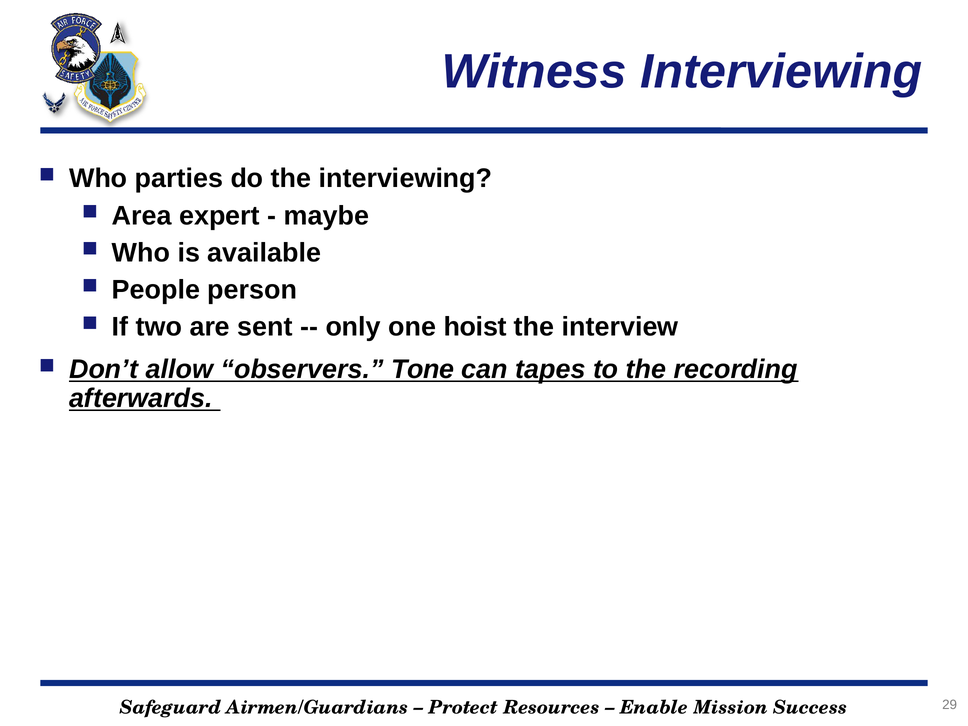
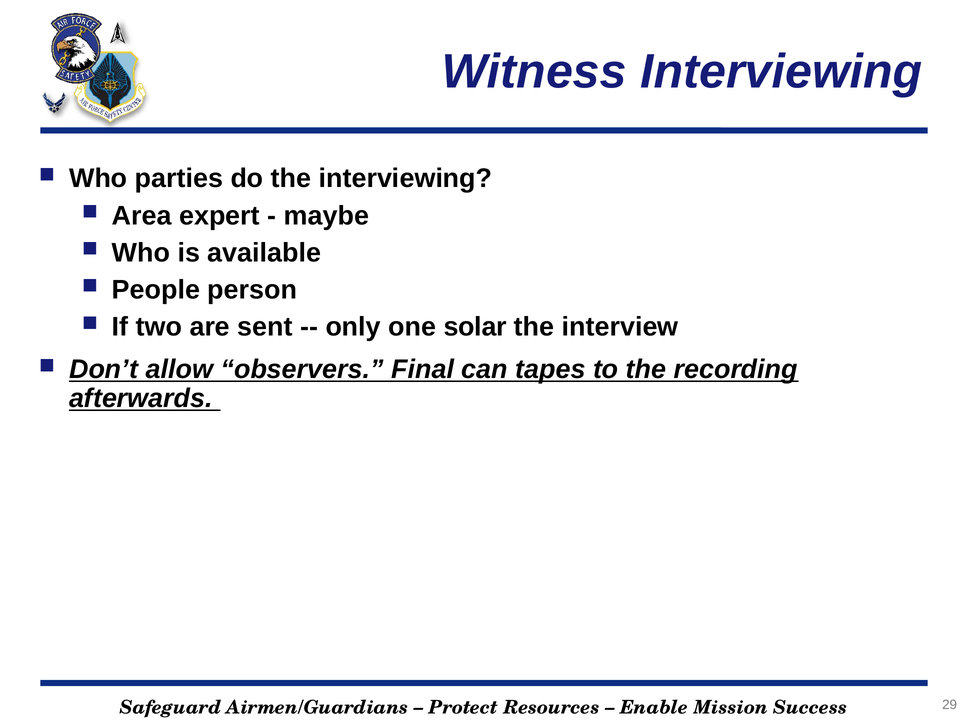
hoist: hoist -> solar
Tone: Tone -> Final
